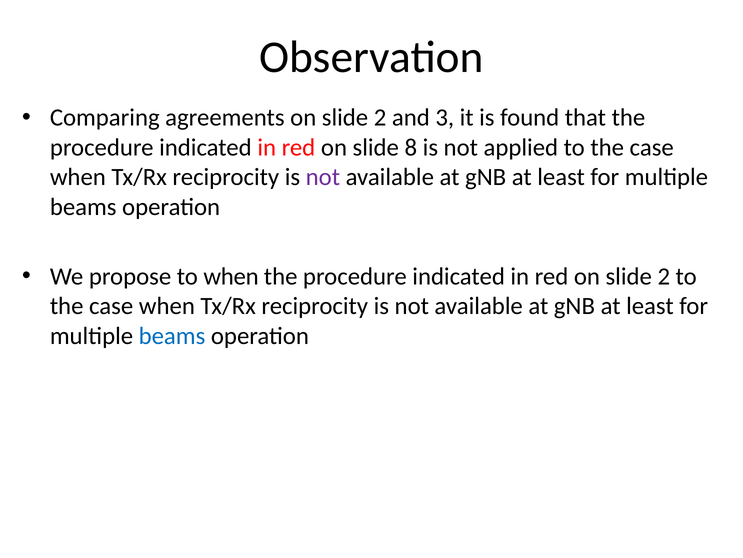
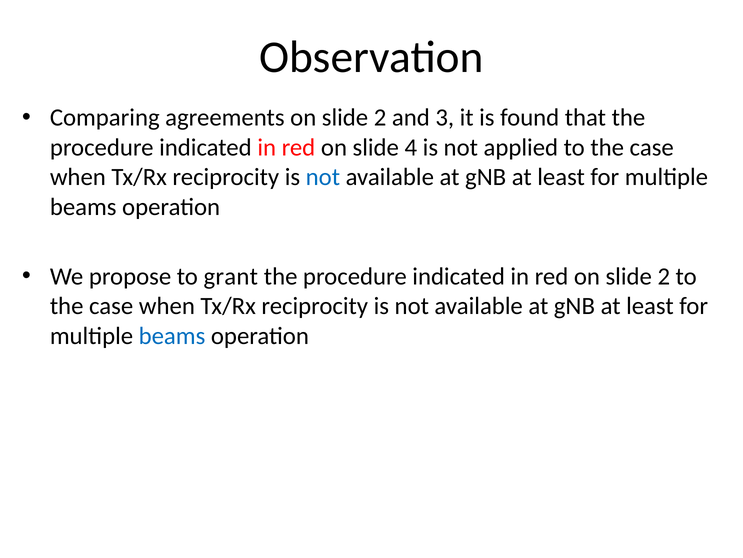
8: 8 -> 4
not at (323, 177) colour: purple -> blue
to when: when -> grant
